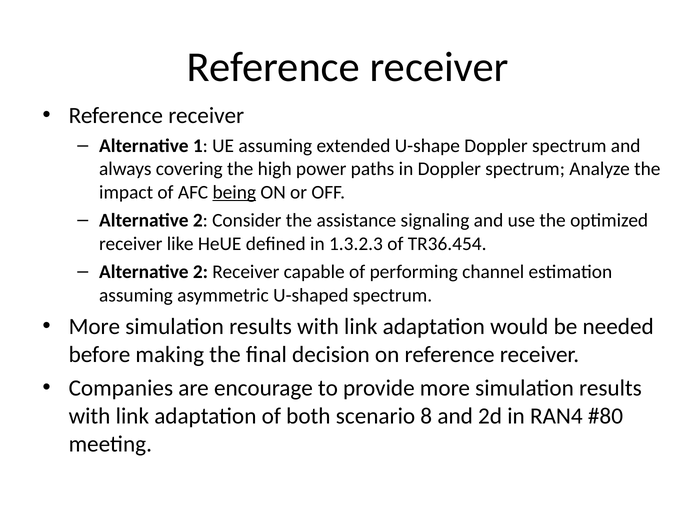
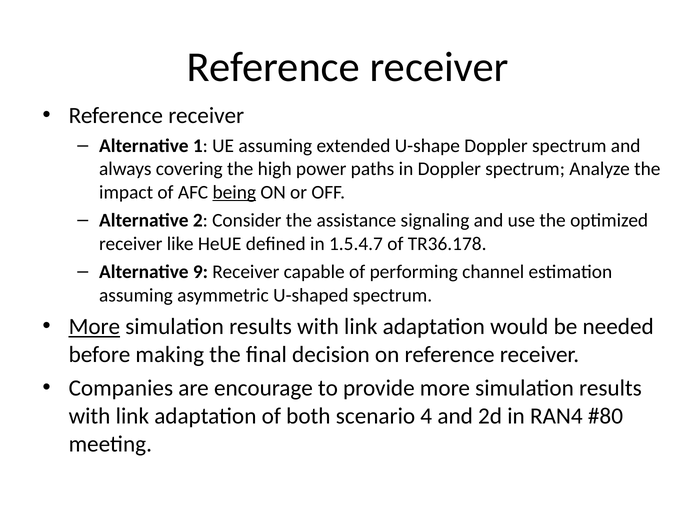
1.3.2.3: 1.3.2.3 -> 1.5.4.7
TR36.454: TR36.454 -> TR36.178
2 at (200, 272): 2 -> 9
More at (94, 327) underline: none -> present
8: 8 -> 4
